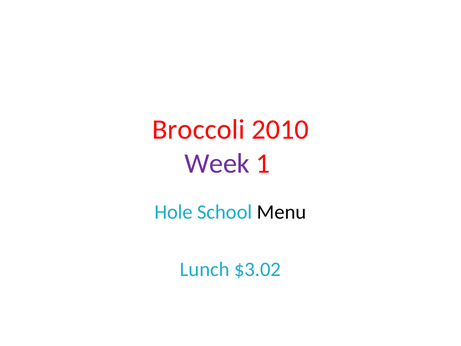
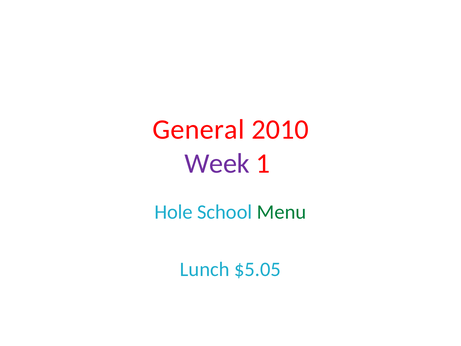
Broccoli: Broccoli -> General
Menu colour: black -> green
$3.02: $3.02 -> $5.05
